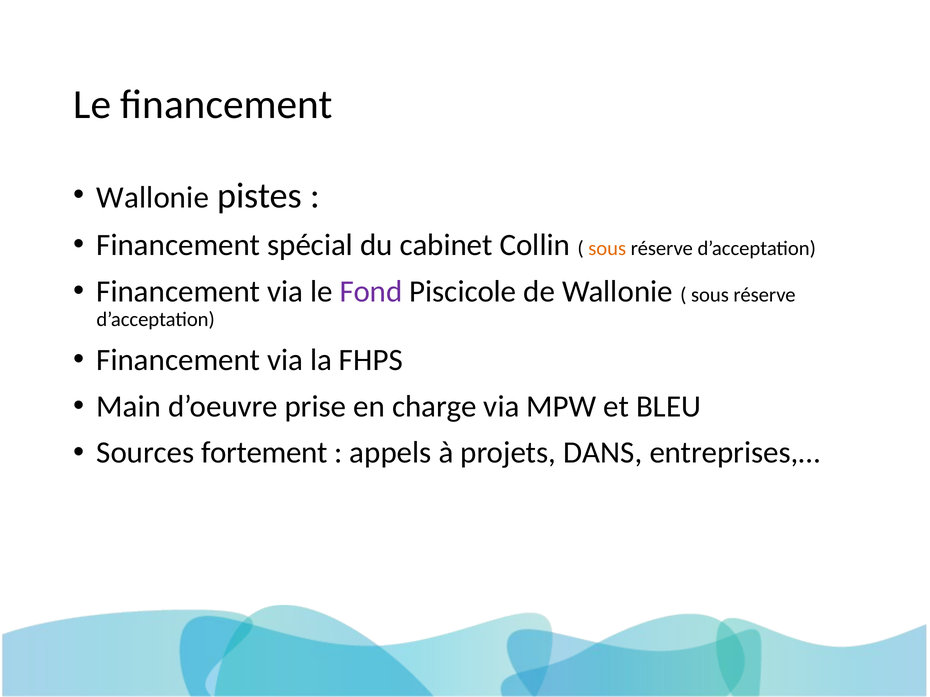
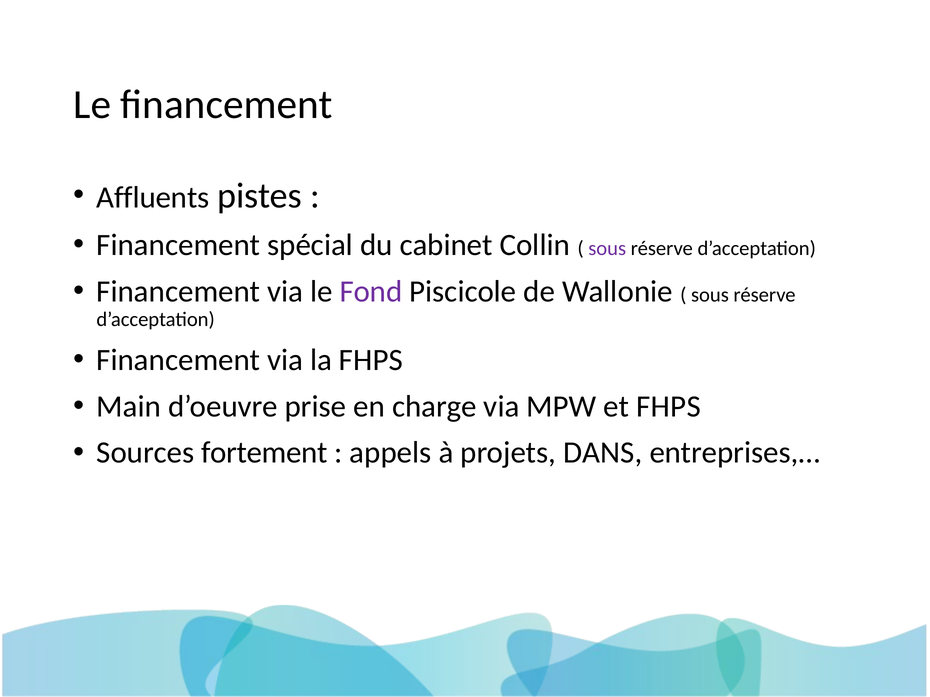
Wallonie at (153, 198): Wallonie -> Affluents
sous at (607, 249) colour: orange -> purple
et BLEU: BLEU -> FHPS
